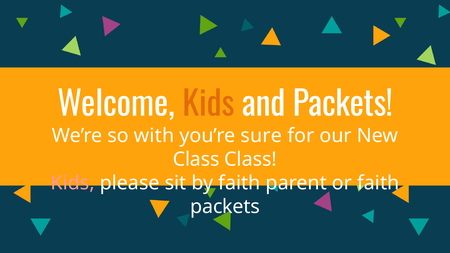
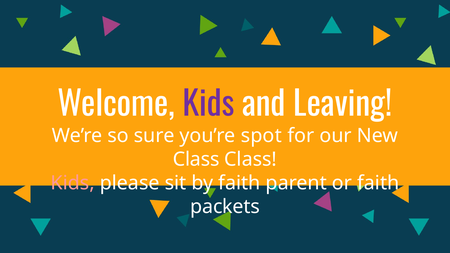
Kids at (208, 105) colour: orange -> purple
and Packets: Packets -> Leaving
with: with -> sure
sure: sure -> spot
